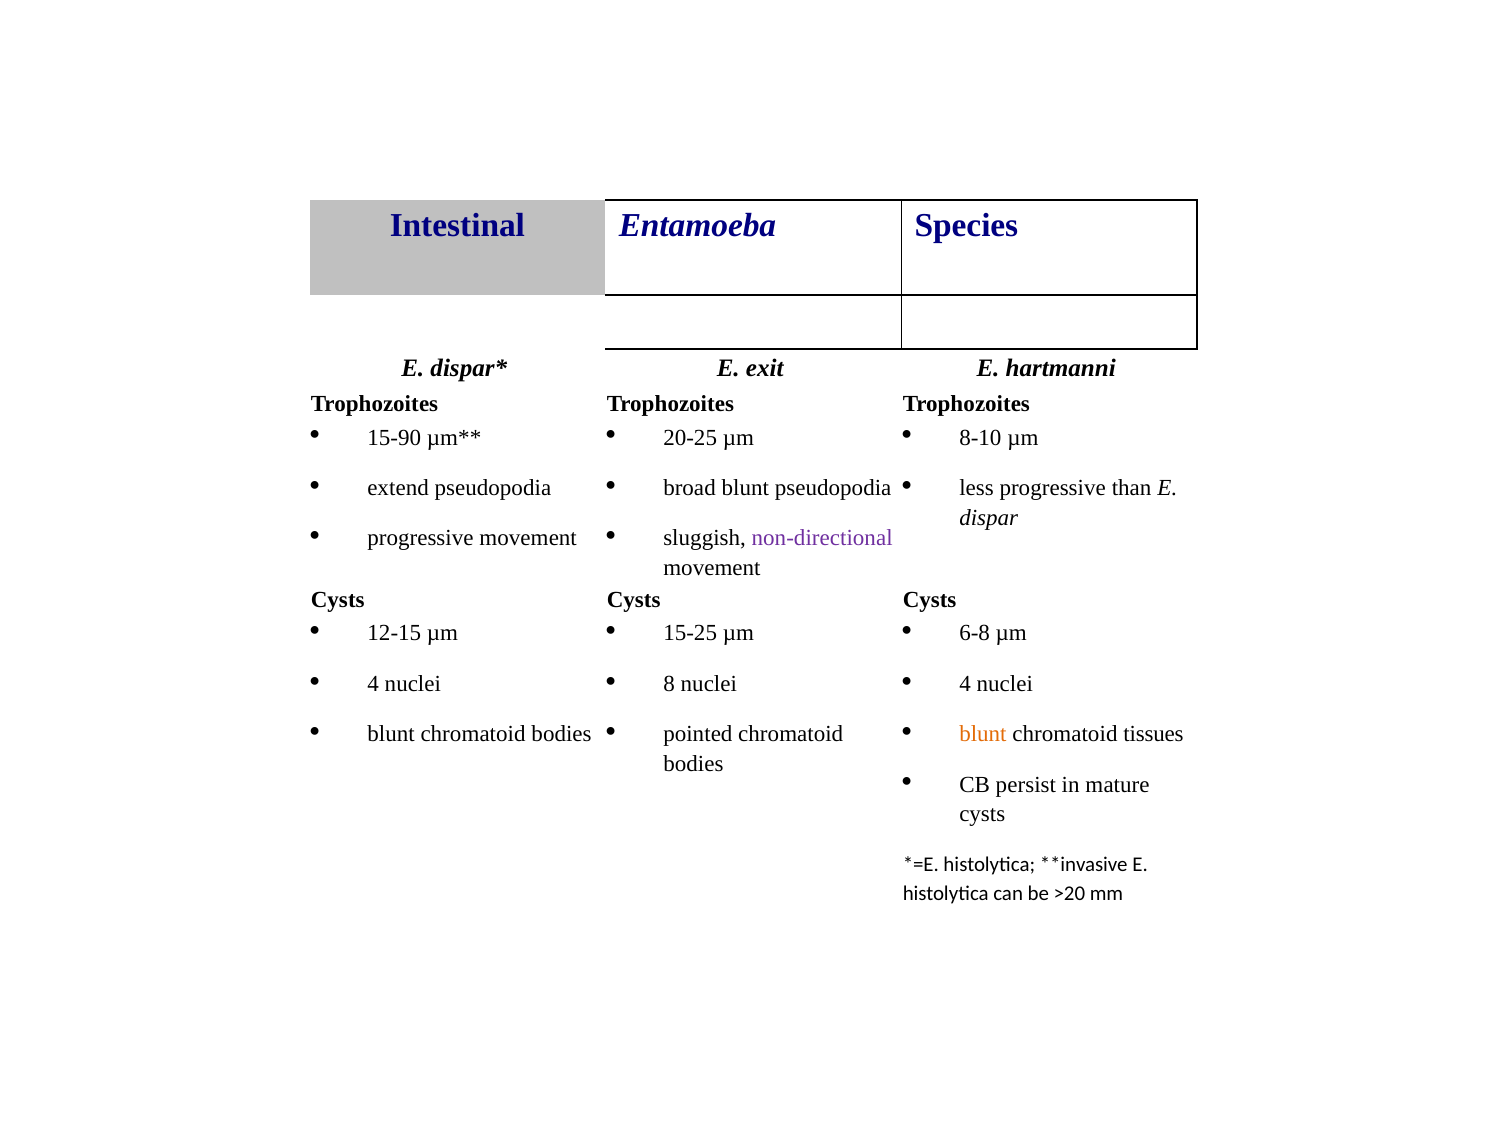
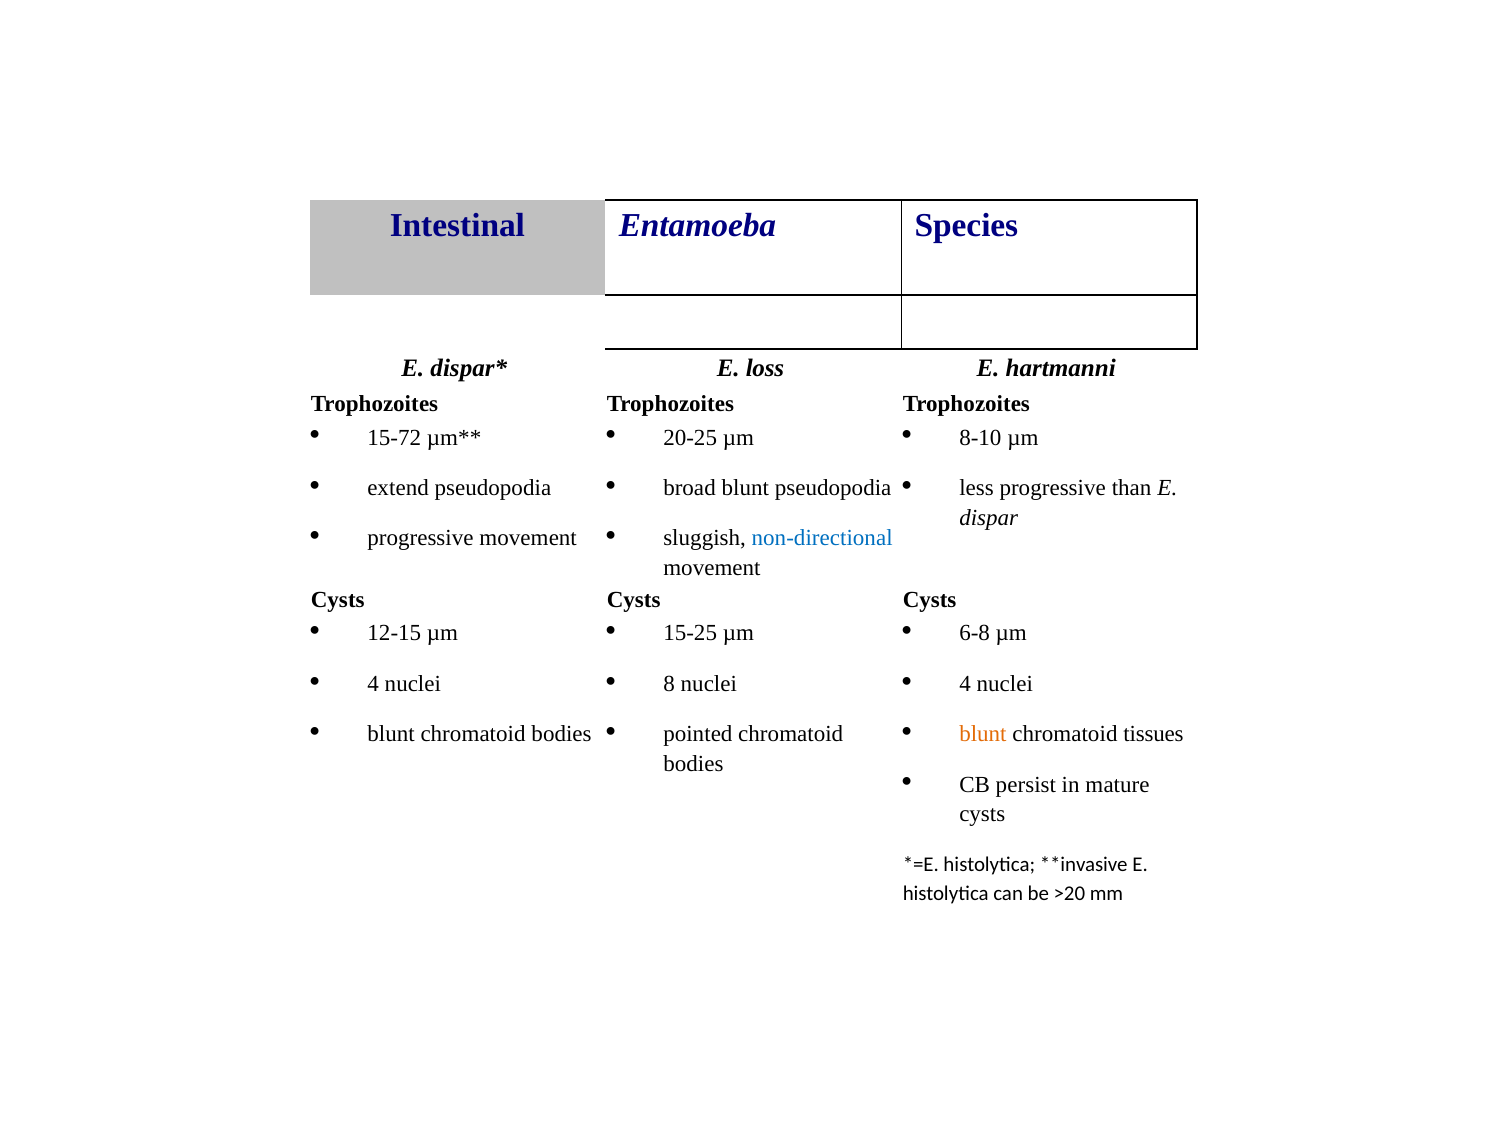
exit: exit -> loss
15-90: 15-90 -> 15-72
non-directional colour: purple -> blue
